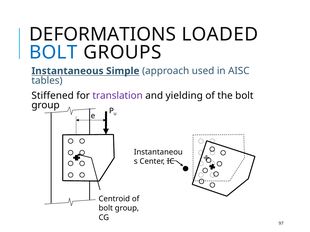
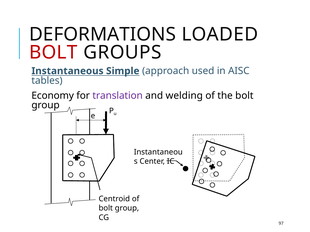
BOLT at (53, 53) colour: blue -> red
Stiffened: Stiffened -> Economy
yielding: yielding -> welding
